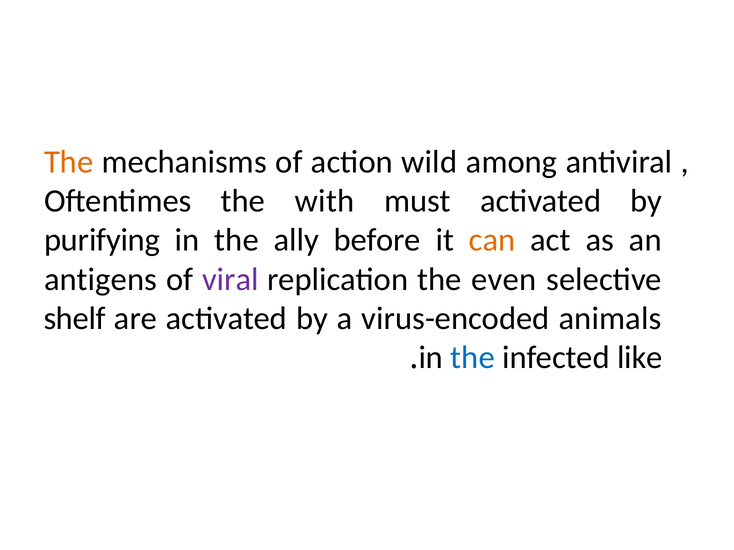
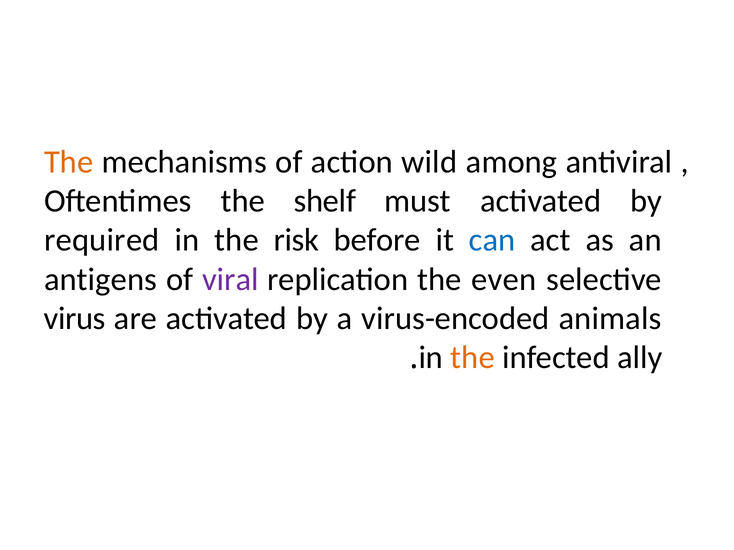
with: with -> shelf
purifying: purifying -> required
ally: ally -> risk
can colour: orange -> blue
shelf: shelf -> virus
the at (473, 358) colour: blue -> orange
like: like -> ally
